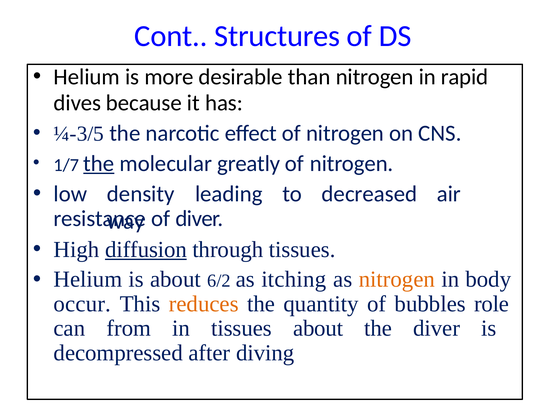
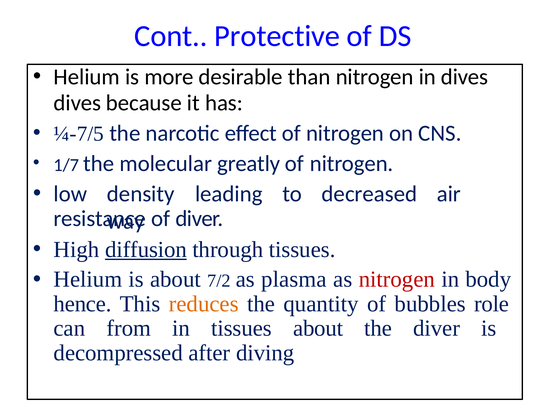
Structures: Structures -> Protective
in rapid: rapid -> dives
¼-3/5: ¼-3/5 -> ¼-7/5
the at (99, 163) underline: present -> none
6/2: 6/2 -> 7/2
itching: itching -> plasma
nitrogen at (397, 279) colour: orange -> red
occur: occur -> hence
